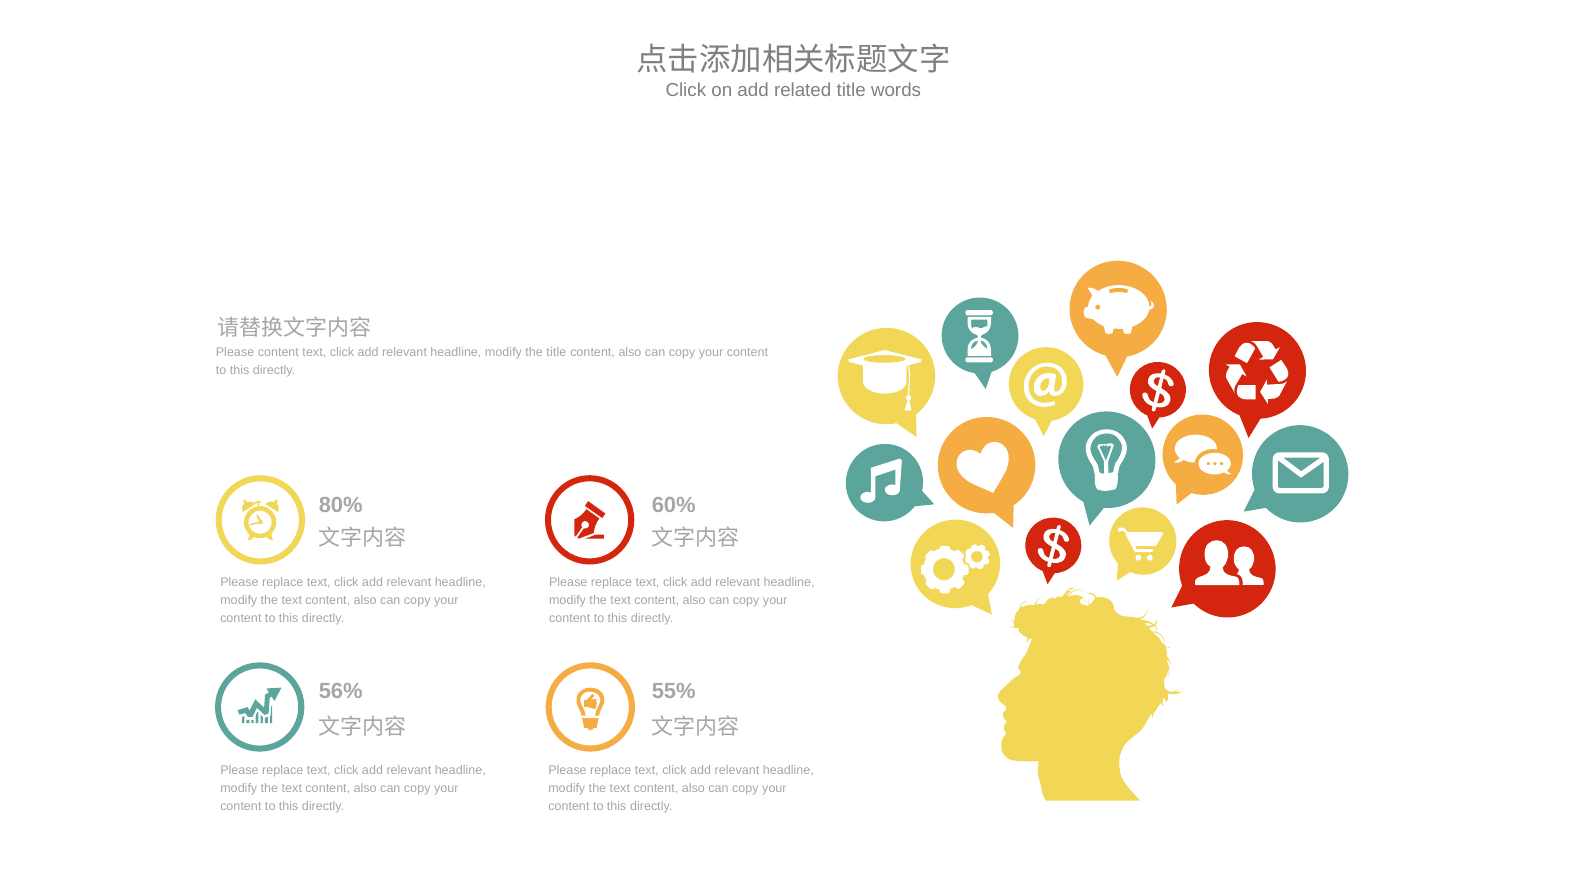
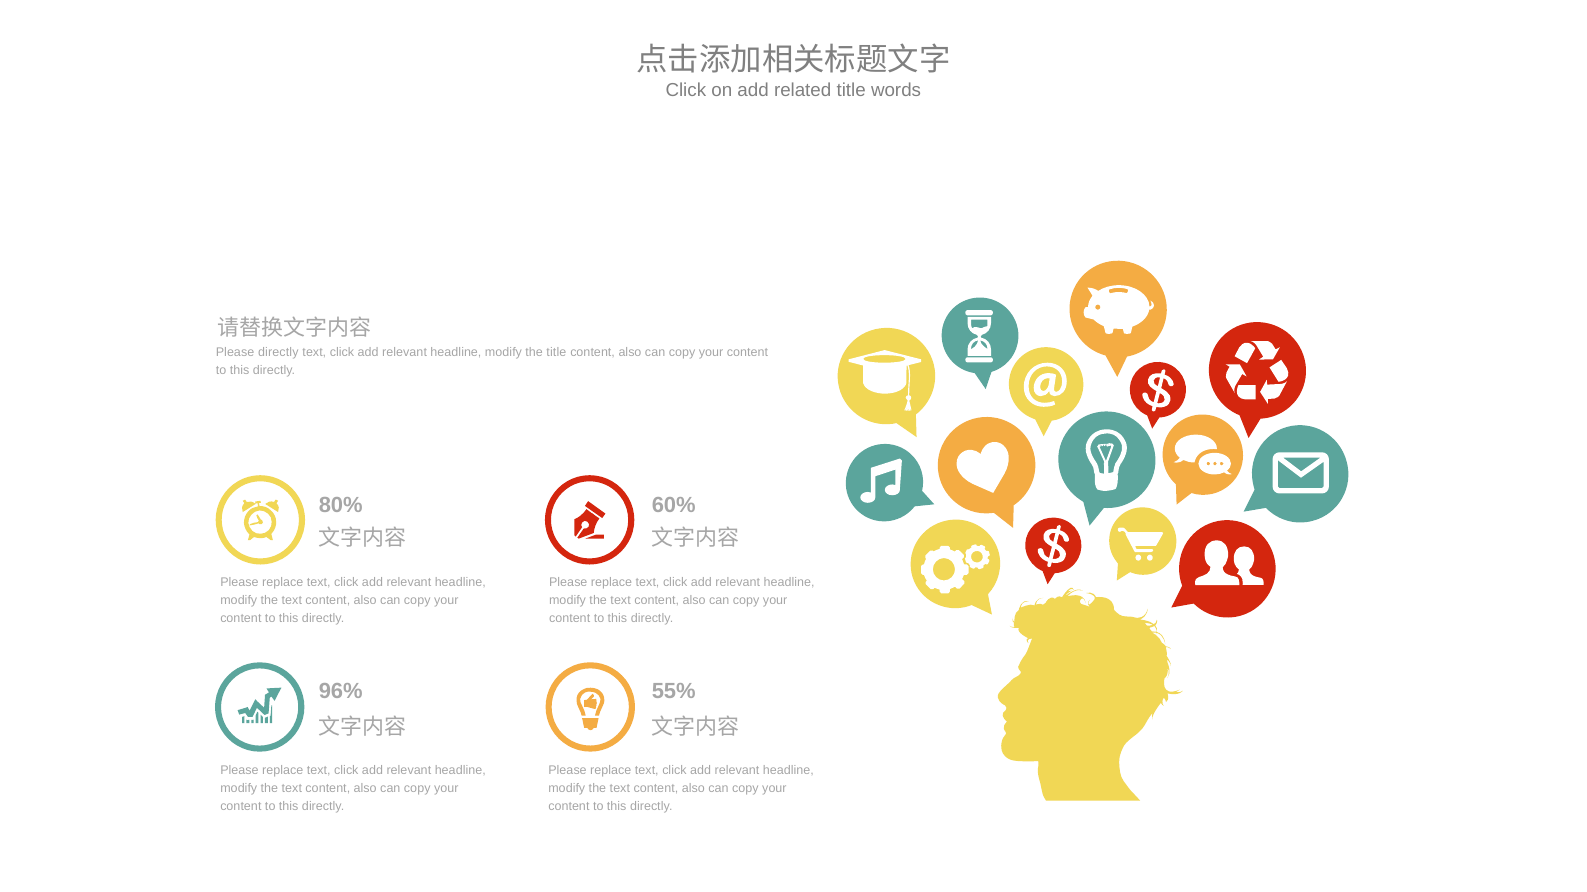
Please content: content -> directly
56%: 56% -> 96%
